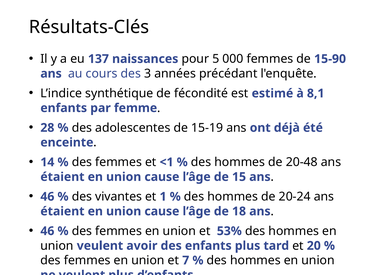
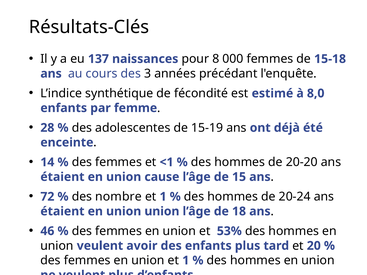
5: 5 -> 8
15-90: 15-90 -> 15-18
8,1: 8,1 -> 8,0
20-48: 20-48 -> 20-20
46 at (47, 197): 46 -> 72
vivantes: vivantes -> nombre
cause at (162, 211): cause -> union
union et 7: 7 -> 1
